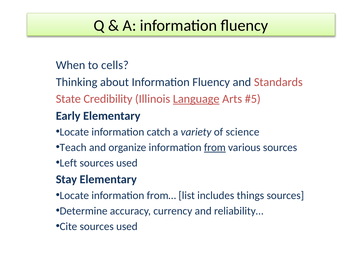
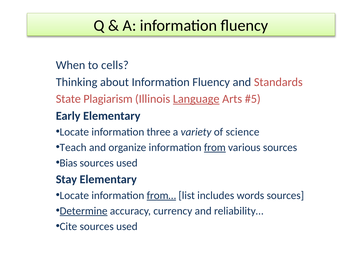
Credibility: Credibility -> Plagiarism
catch: catch -> three
Left: Left -> Bias
from… underline: none -> present
things: things -> words
Determine underline: none -> present
